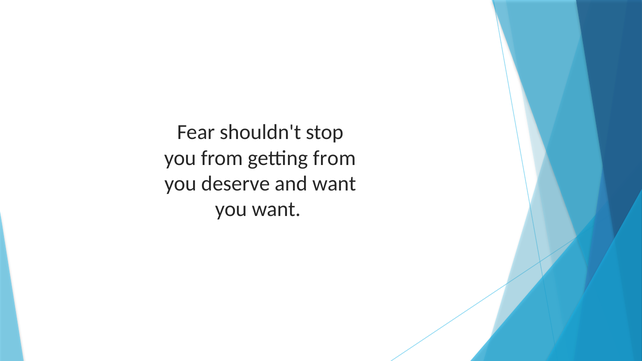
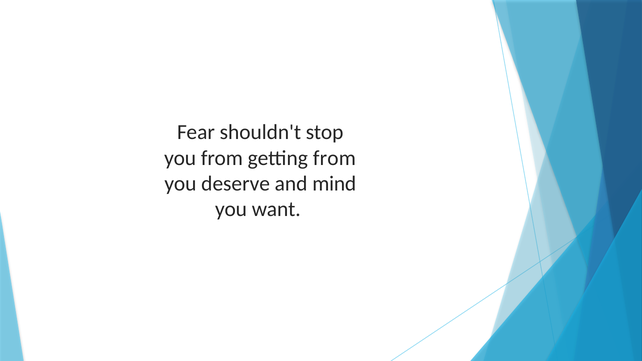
and want: want -> mind
